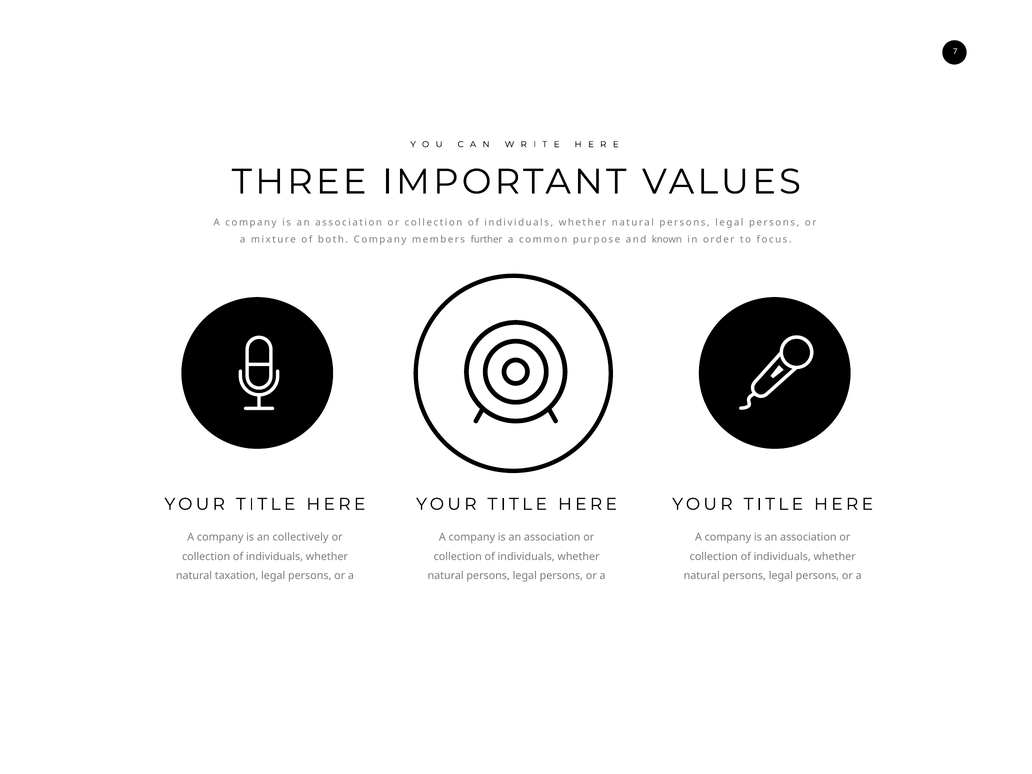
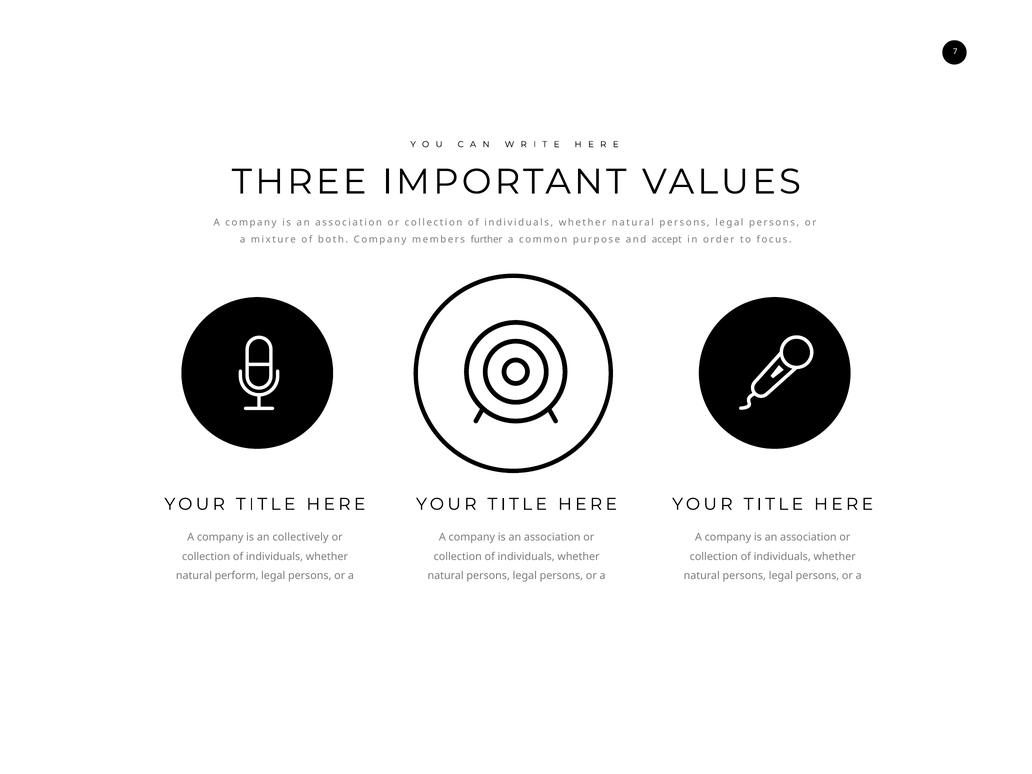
known: known -> accept
taxation: taxation -> perform
